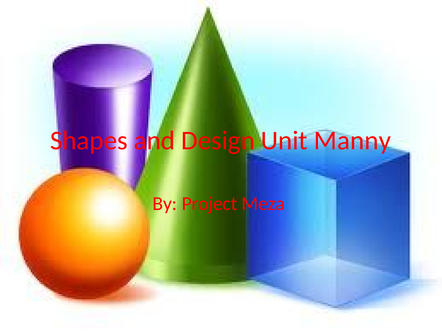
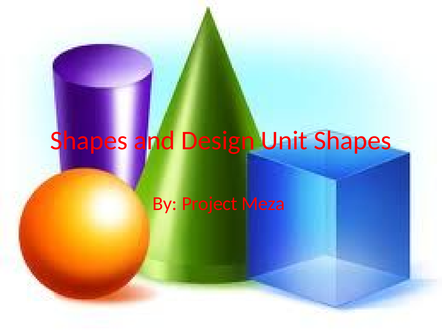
Unit Manny: Manny -> Shapes
